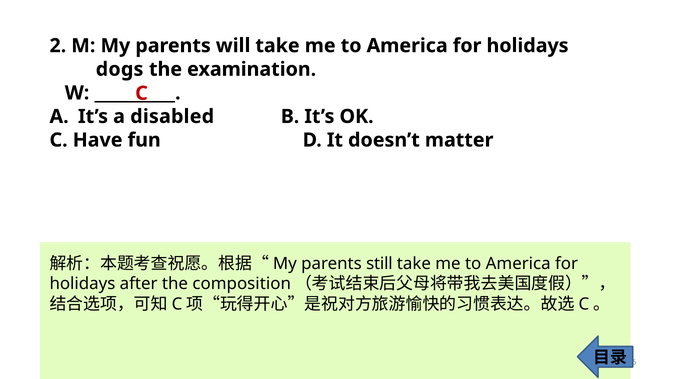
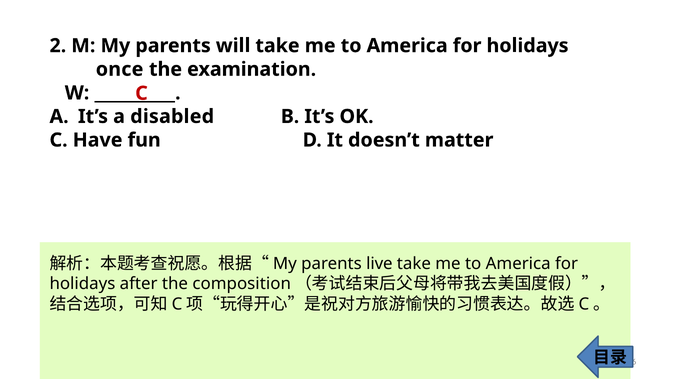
dogs: dogs -> once
still: still -> live
